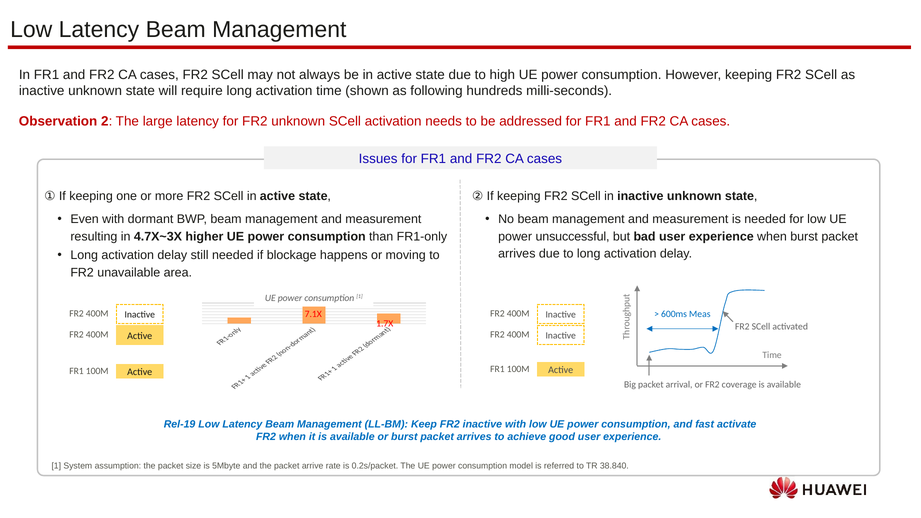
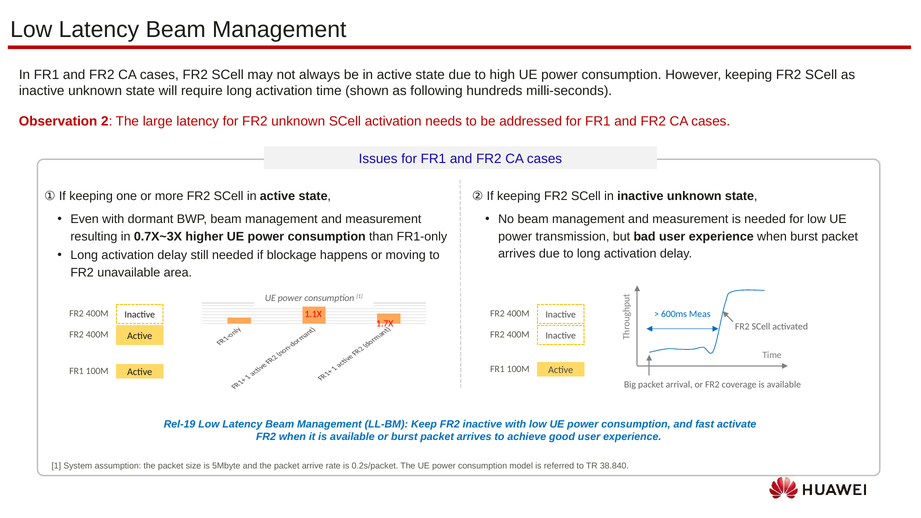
4.7X~3X: 4.7X~3X -> 0.7X~3X
unsuccessful: unsuccessful -> transmission
7.1X: 7.1X -> 1.1X
